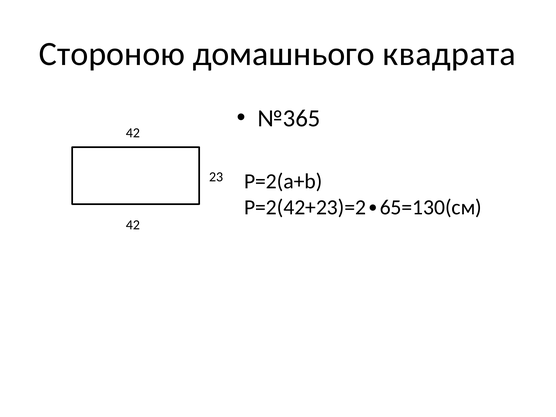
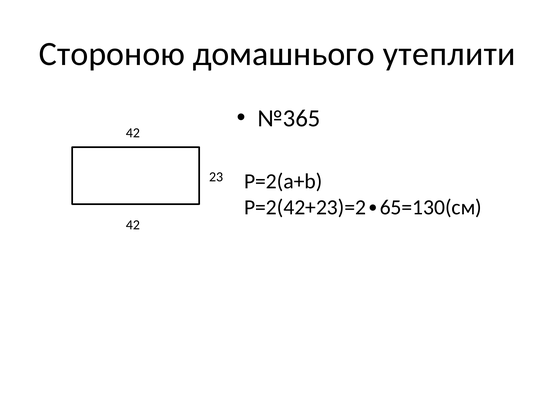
квадрата: квадрата -> утеплити
